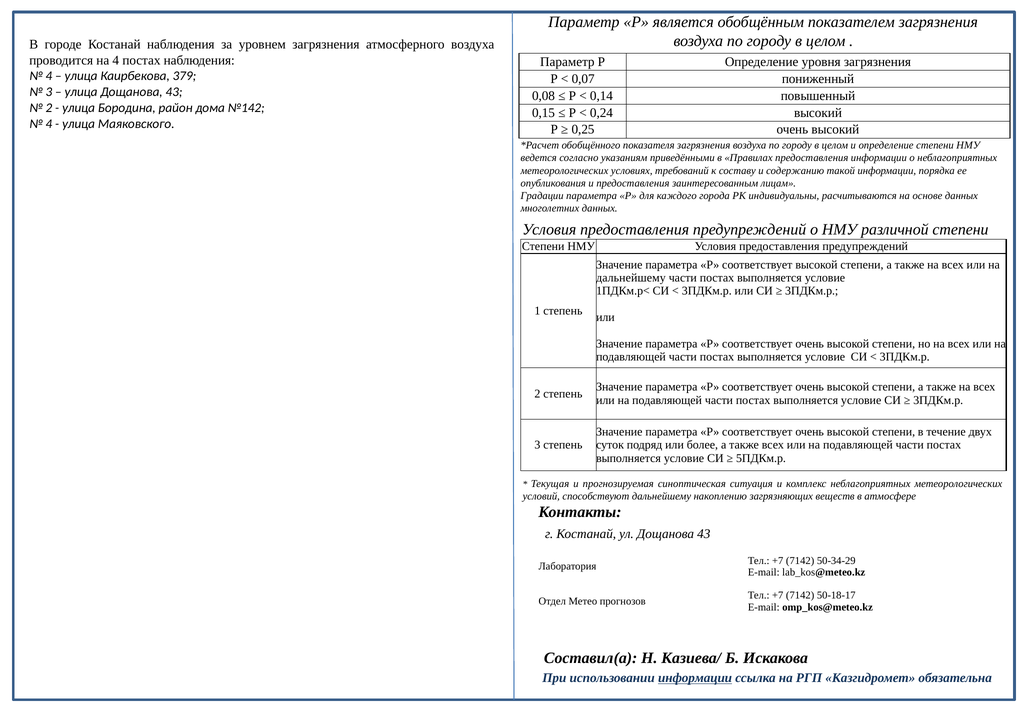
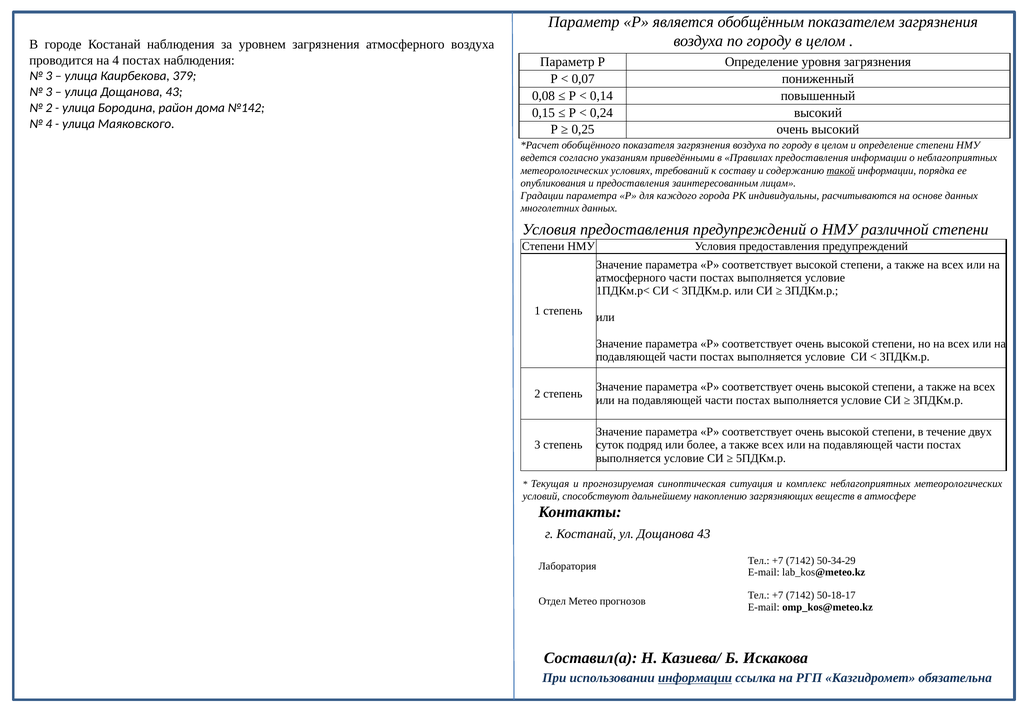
4 at (49, 76): 4 -> 3
такой underline: none -> present
дальнейшему at (631, 278): дальнейшему -> атмосферного
